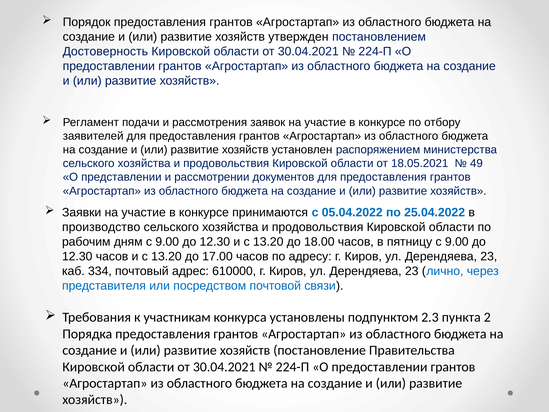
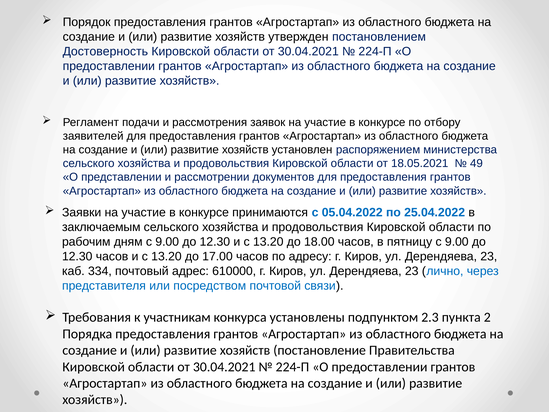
производство: производство -> заключаемым
